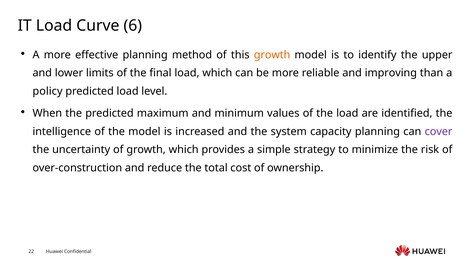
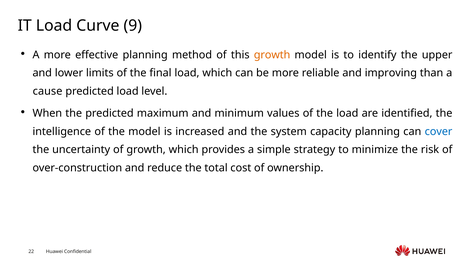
6: 6 -> 9
policy: policy -> cause
cover colour: purple -> blue
